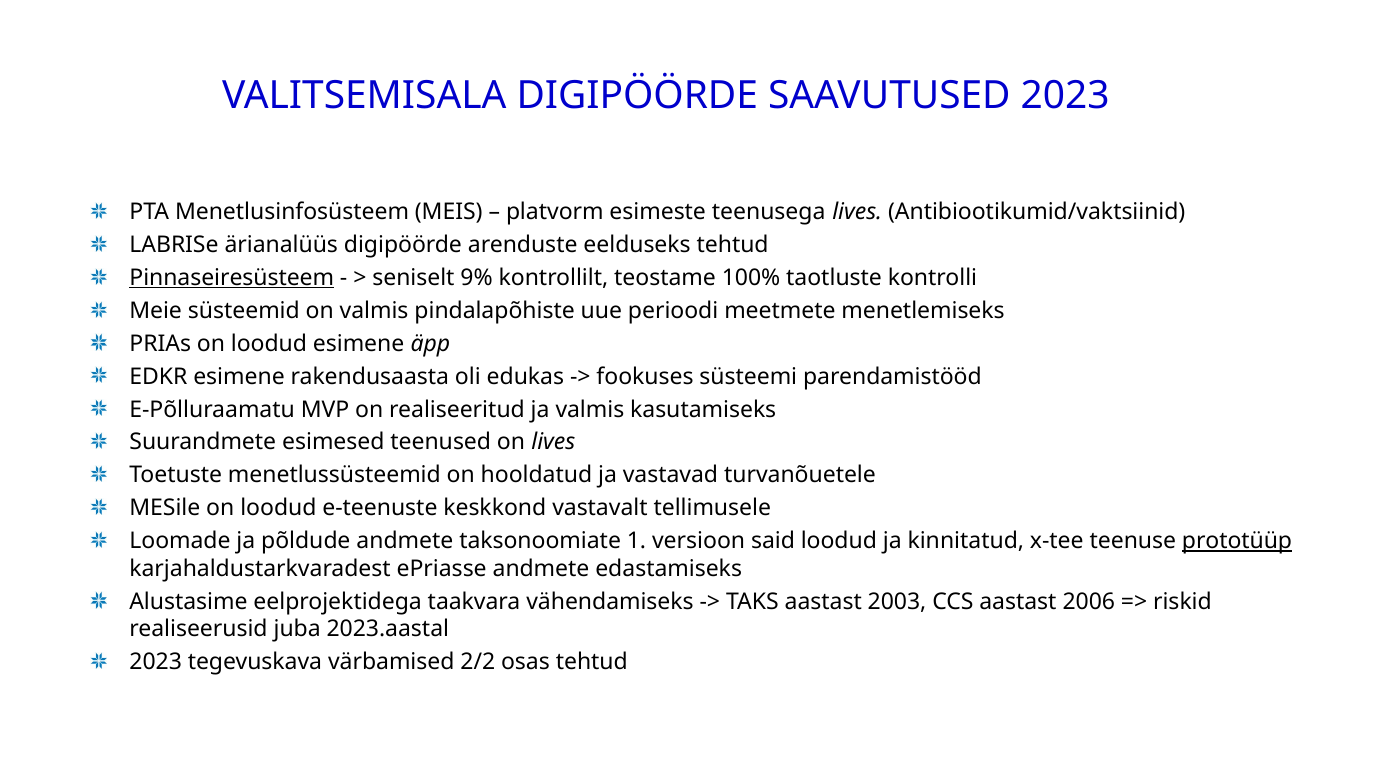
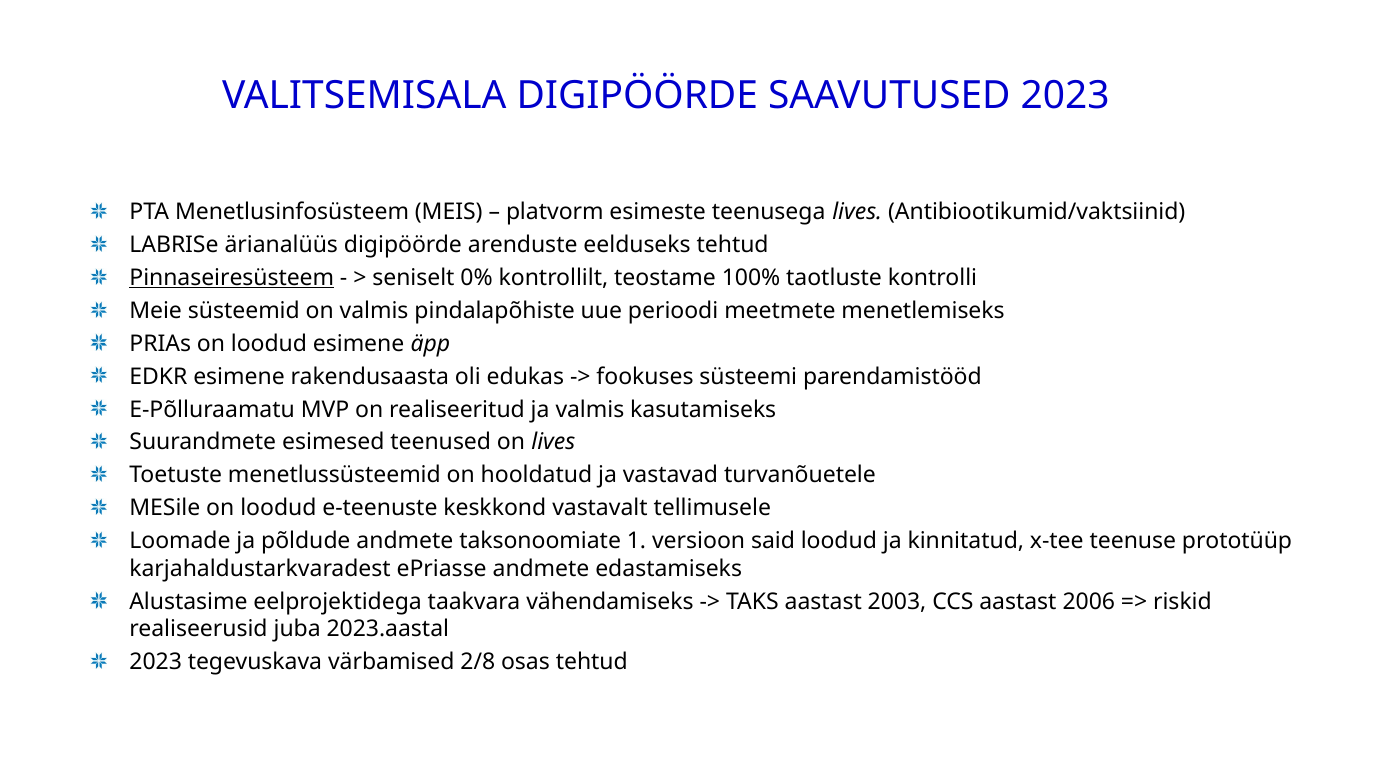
9%: 9% -> 0%
prototüüp underline: present -> none
2/2: 2/2 -> 2/8
